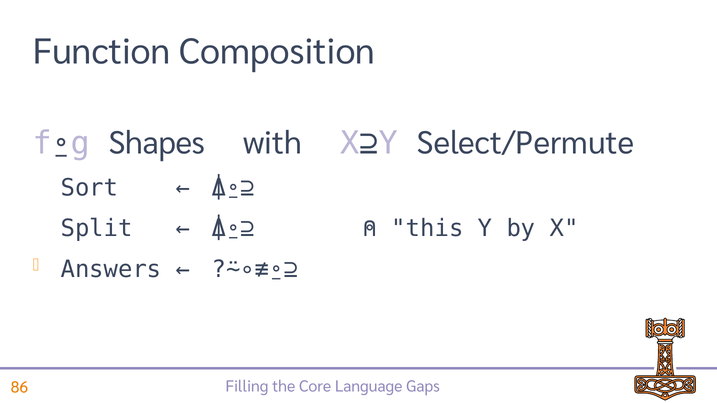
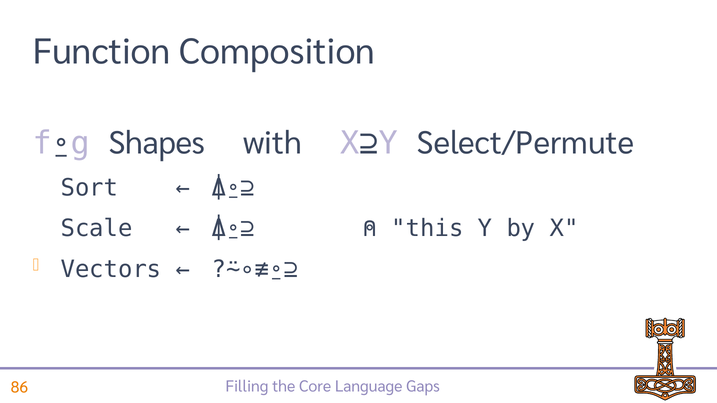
Split: Split -> Scale
Answers: Answers -> Vectors
